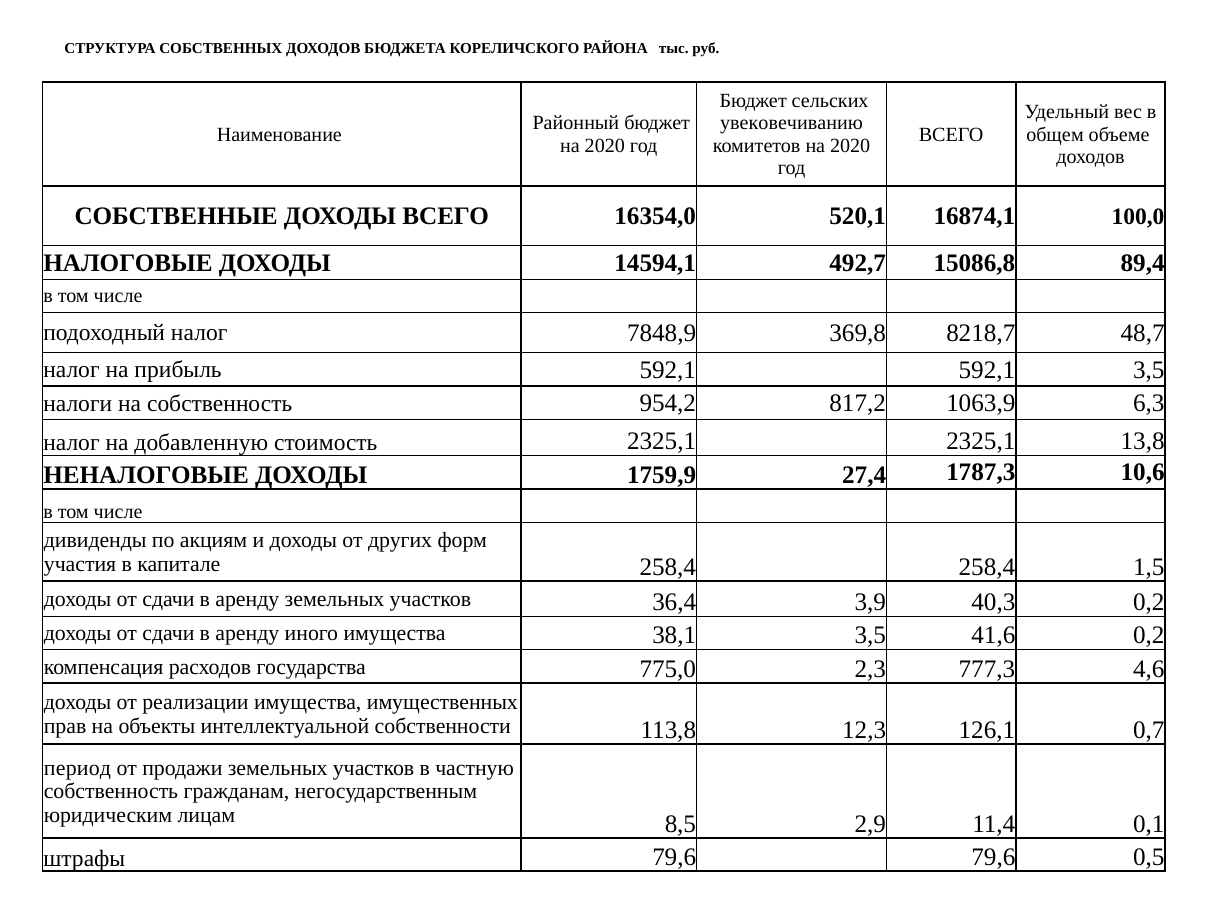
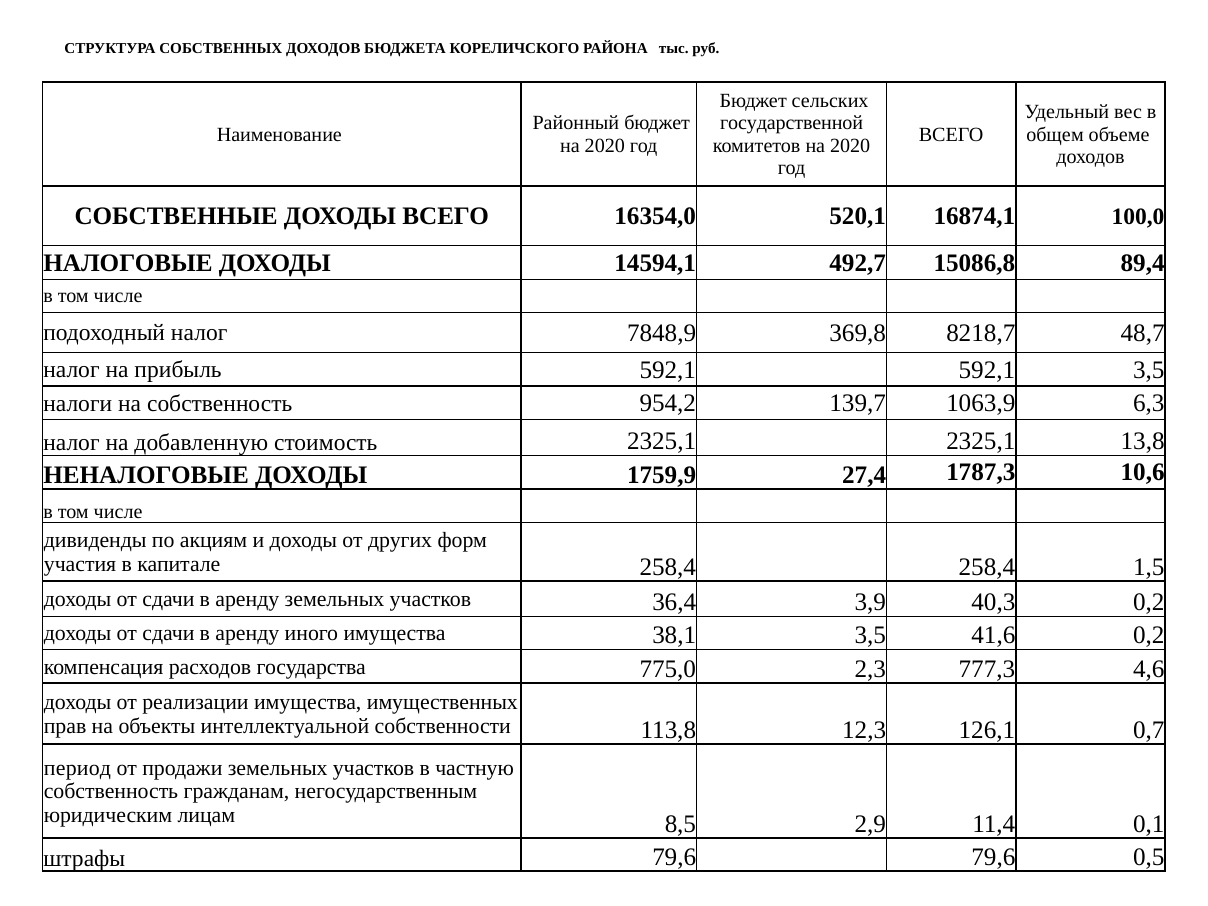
увековечиванию: увековечиванию -> государственной
817,2: 817,2 -> 139,7
